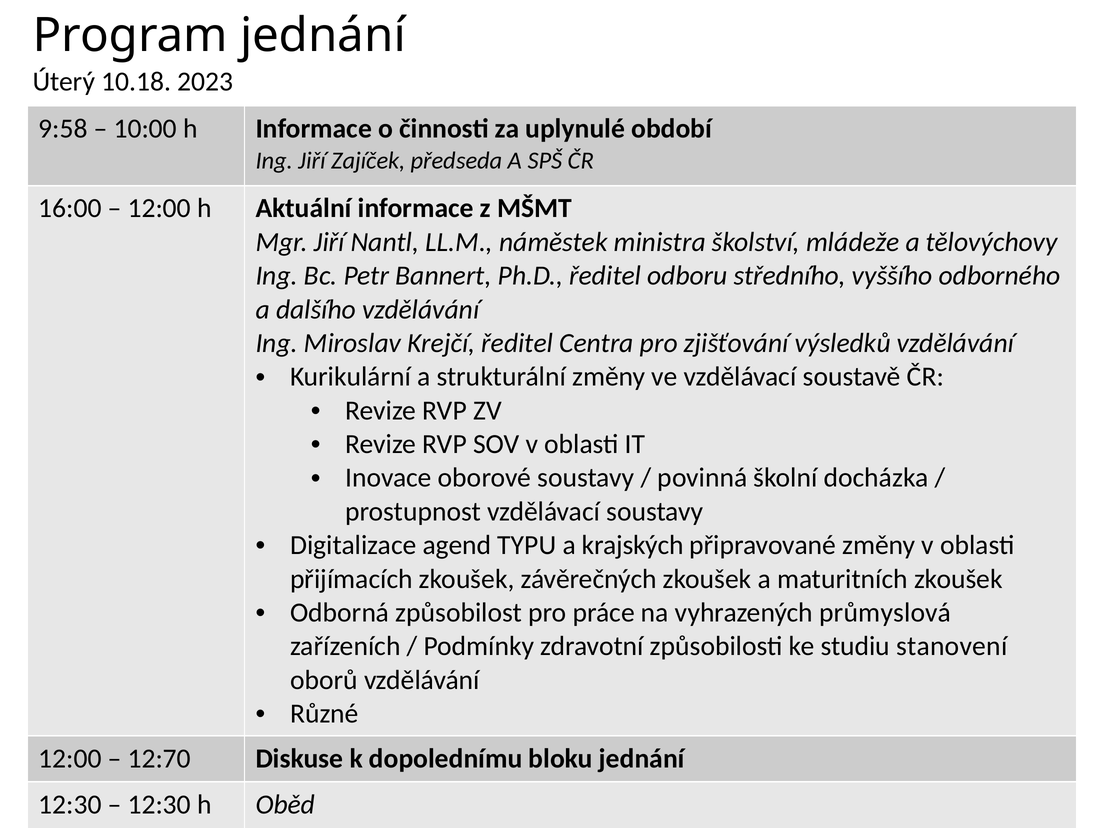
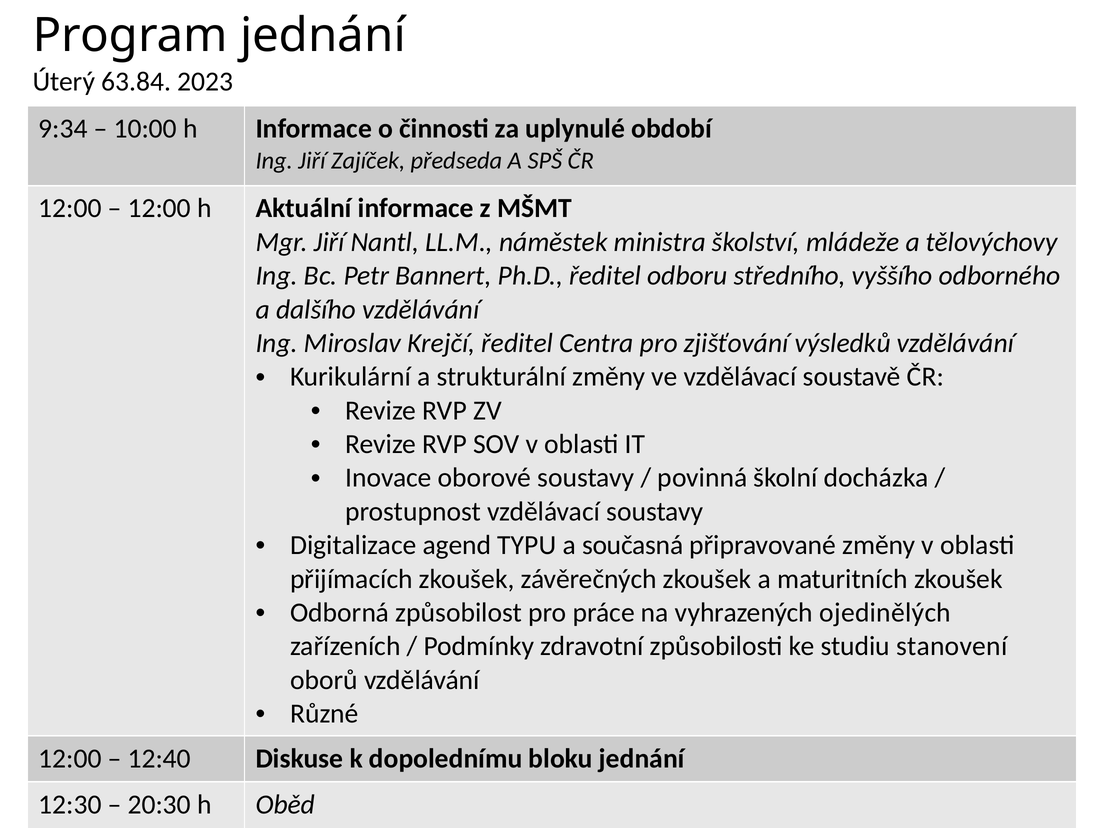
10.18: 10.18 -> 63.84
9:58: 9:58 -> 9:34
16:00 at (70, 208): 16:00 -> 12:00
krajských: krajských -> současná
průmyslová: průmyslová -> ojedinělých
12:70: 12:70 -> 12:40
12:30 at (159, 805): 12:30 -> 20:30
